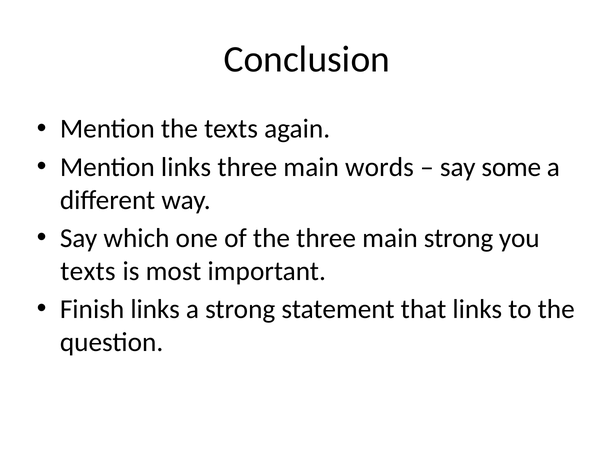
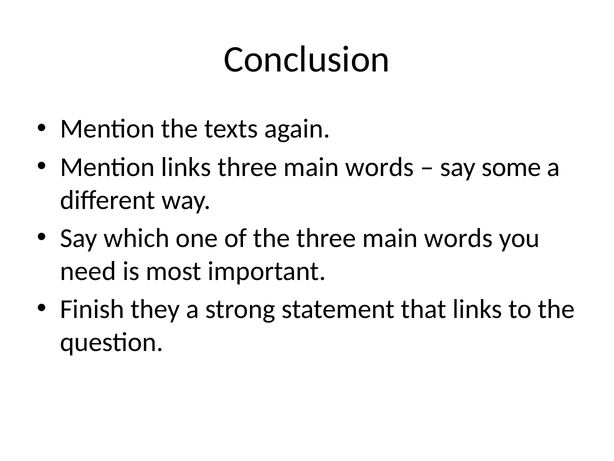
the three main strong: strong -> words
texts at (88, 271): texts -> need
Finish links: links -> they
